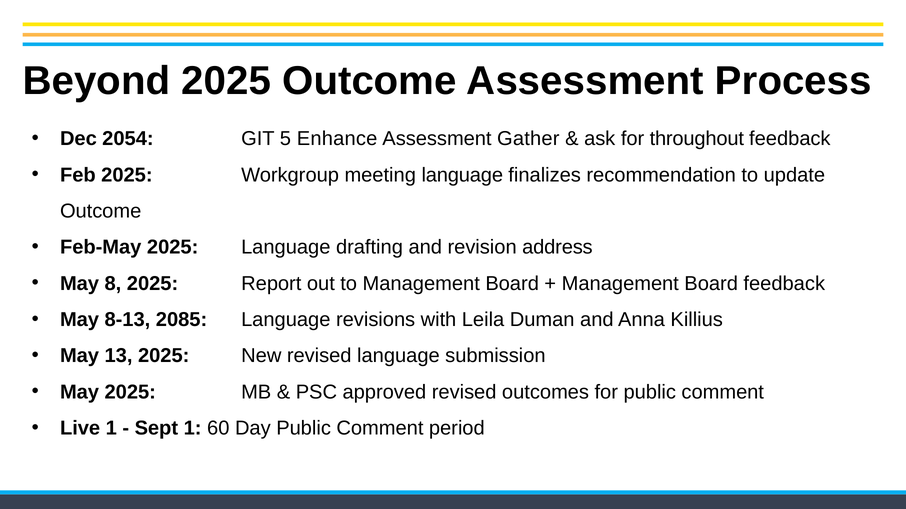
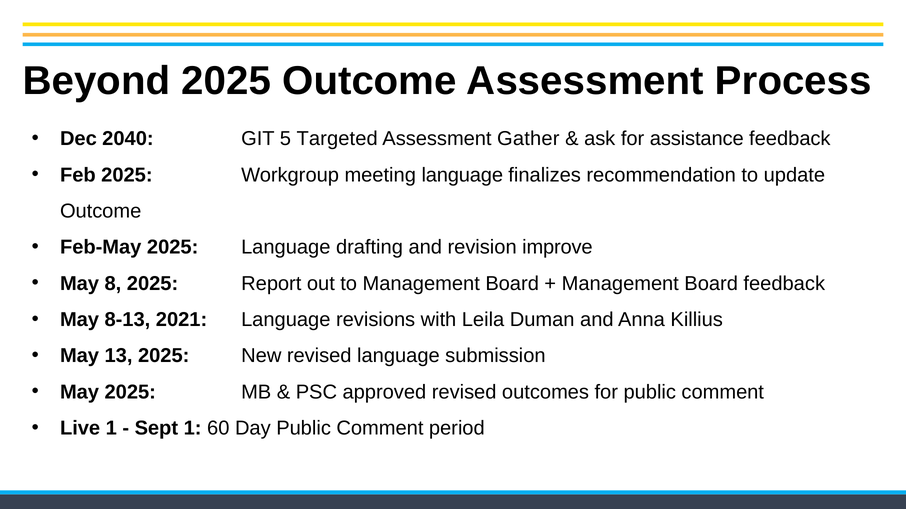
2054: 2054 -> 2040
Enhance: Enhance -> Targeted
throughout: throughout -> assistance
address: address -> improve
2085: 2085 -> 2021
